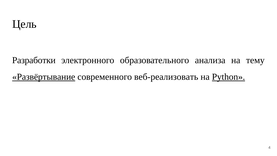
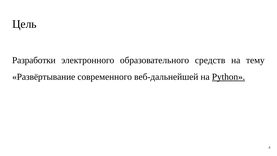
анализа: анализа -> средств
Развёртывание underline: present -> none
веб-реализовать: веб-реализовать -> веб-дальнейшей
